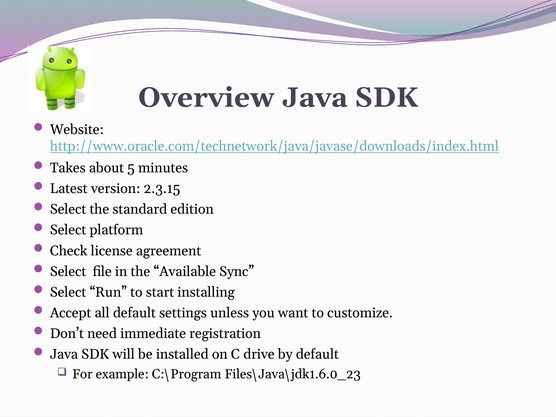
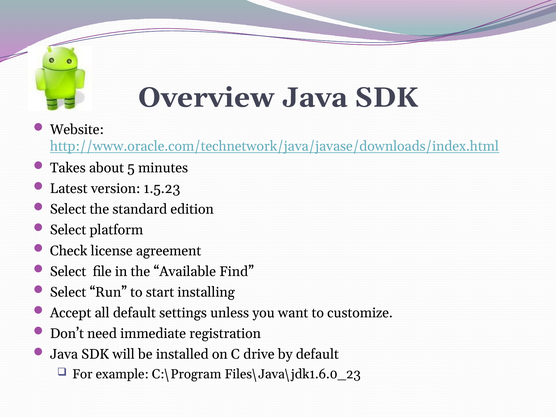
2.3.15: 2.3.15 -> 1.5.23
Sync: Sync -> Find
